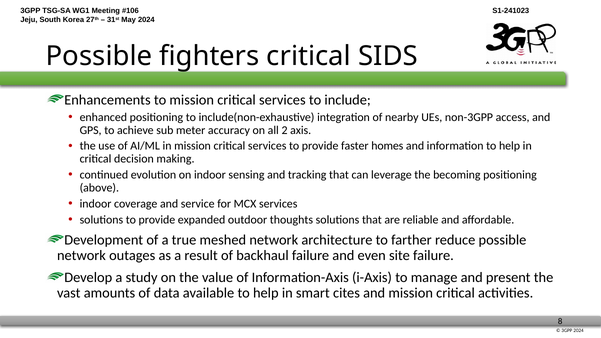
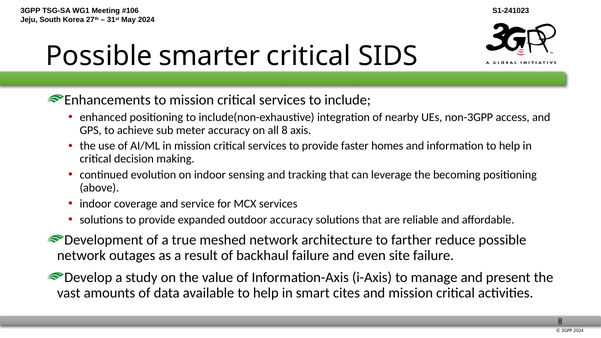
fighters: fighters -> smarter
all 2: 2 -> 8
outdoor thoughts: thoughts -> accuracy
